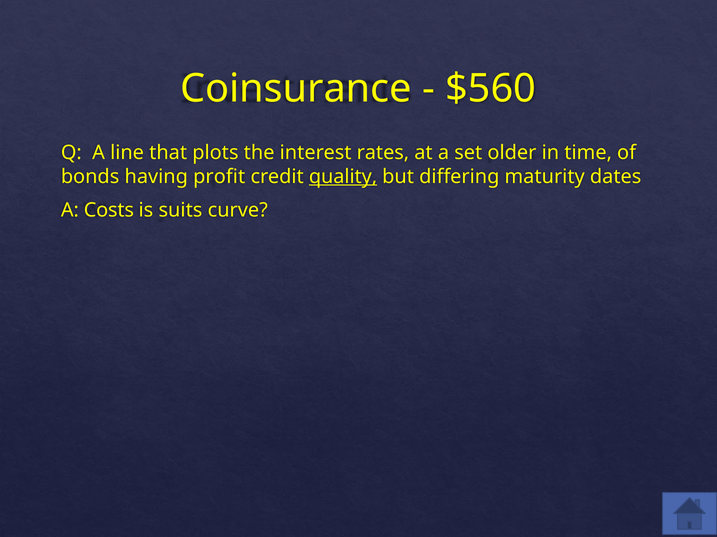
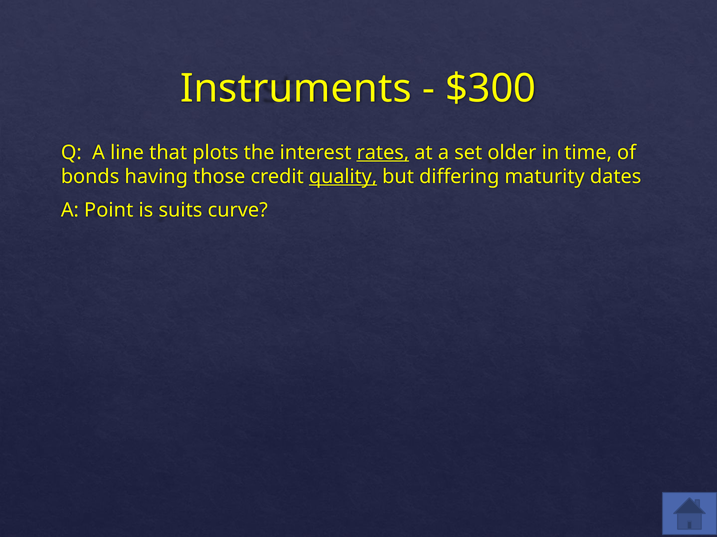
Coinsurance: Coinsurance -> Instruments
$560: $560 -> $300
rates underline: none -> present
profit: profit -> those
Costs: Costs -> Point
